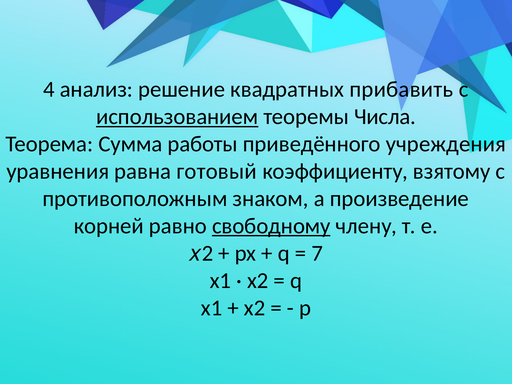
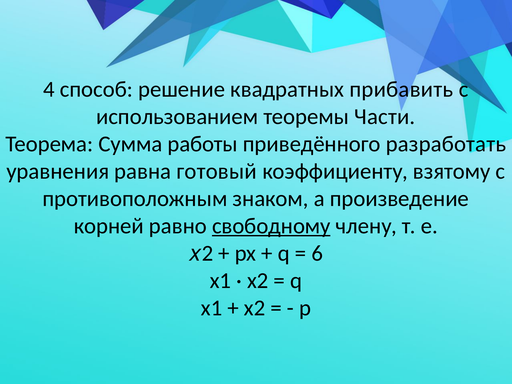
анализ: анализ -> способ
использованием underline: present -> none
Числа: Числа -> Части
учреждения: учреждения -> разработать
7: 7 -> 6
